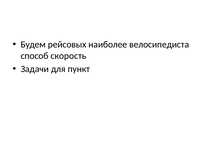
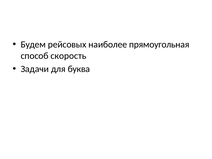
велосипедиста: велосипедиста -> прямоугольная
пункт: пункт -> буква
